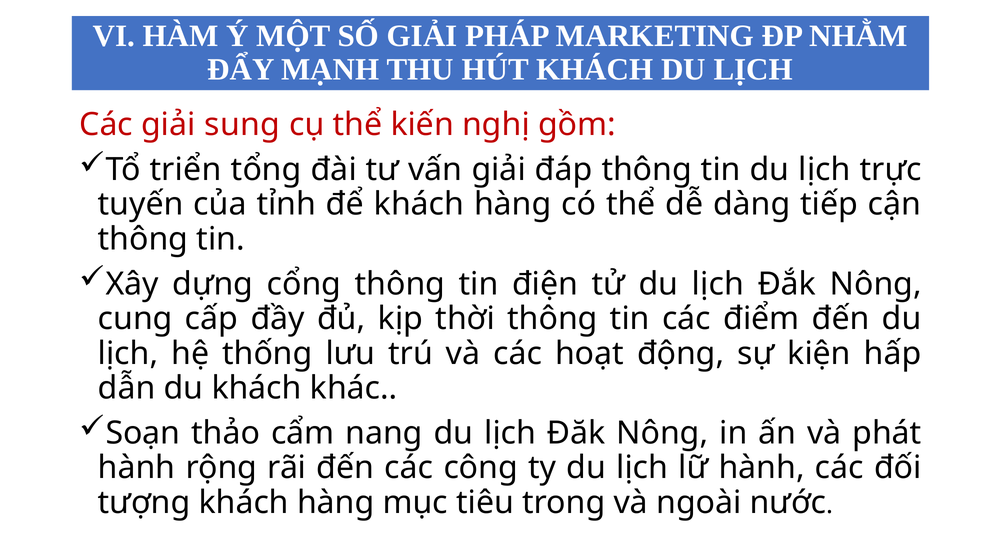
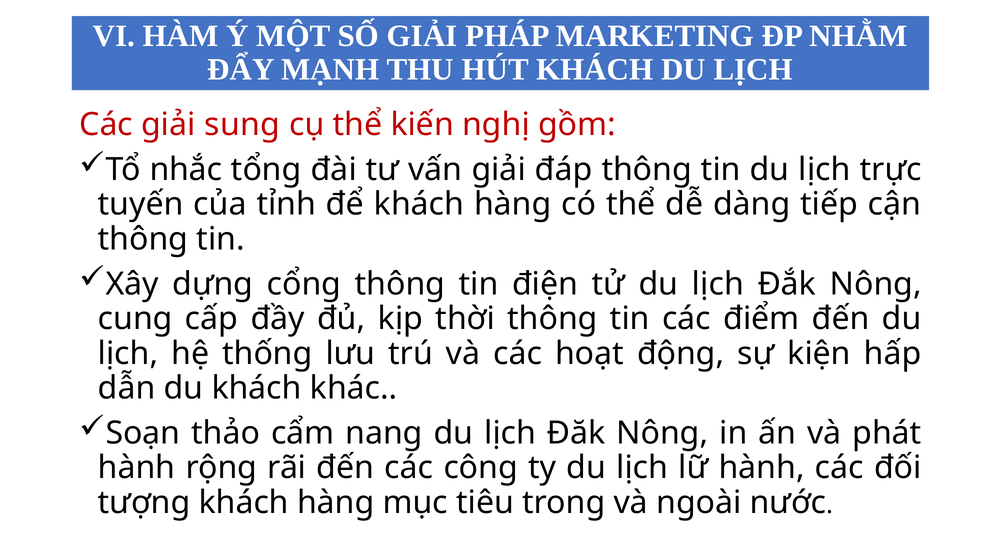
triển: triển -> nhắc
